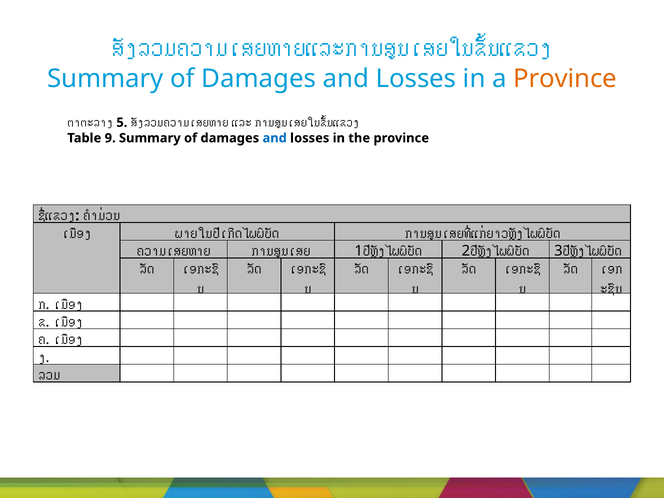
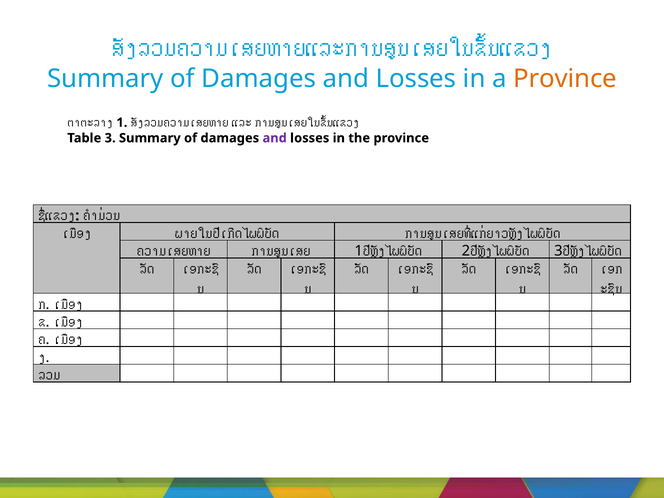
5 at (122, 123): 5 -> 1
Table 9: 9 -> 3
and at (275, 138) colour: blue -> purple
